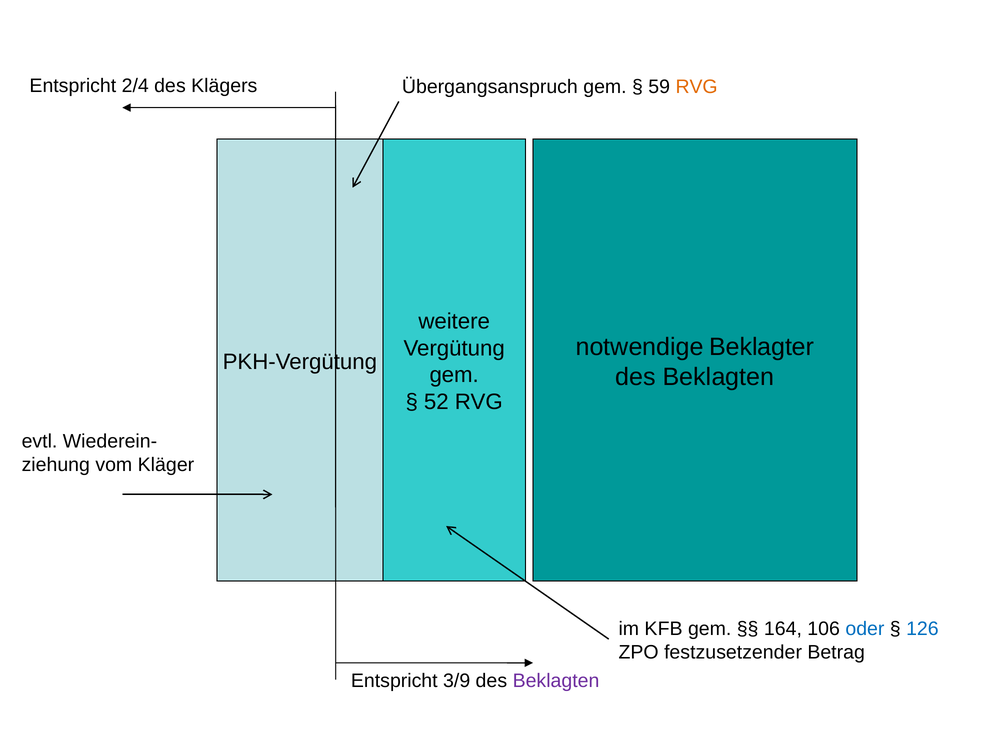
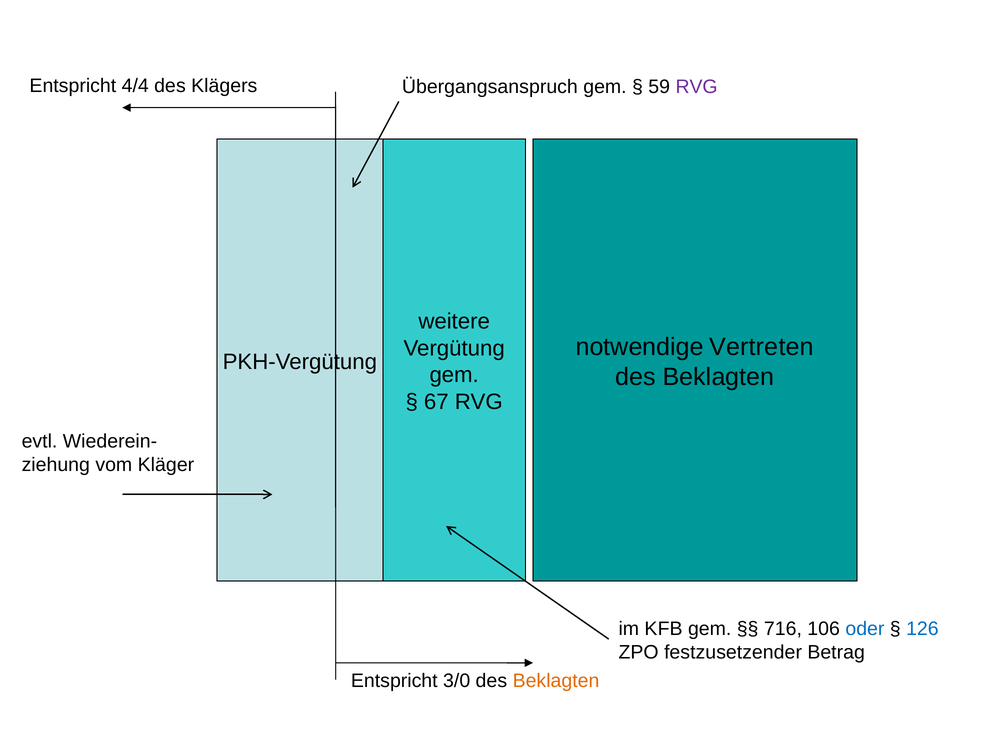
2/4: 2/4 -> 4/4
RVG at (697, 87) colour: orange -> purple
Beklagter: Beklagter -> Vertreten
52: 52 -> 67
164: 164 -> 716
3/9: 3/9 -> 3/0
Beklagten at (556, 681) colour: purple -> orange
